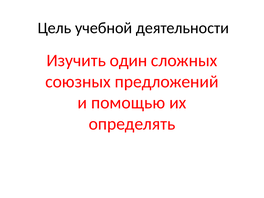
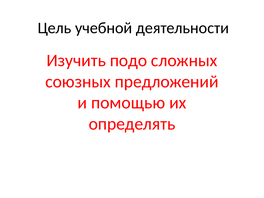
один: один -> подо
